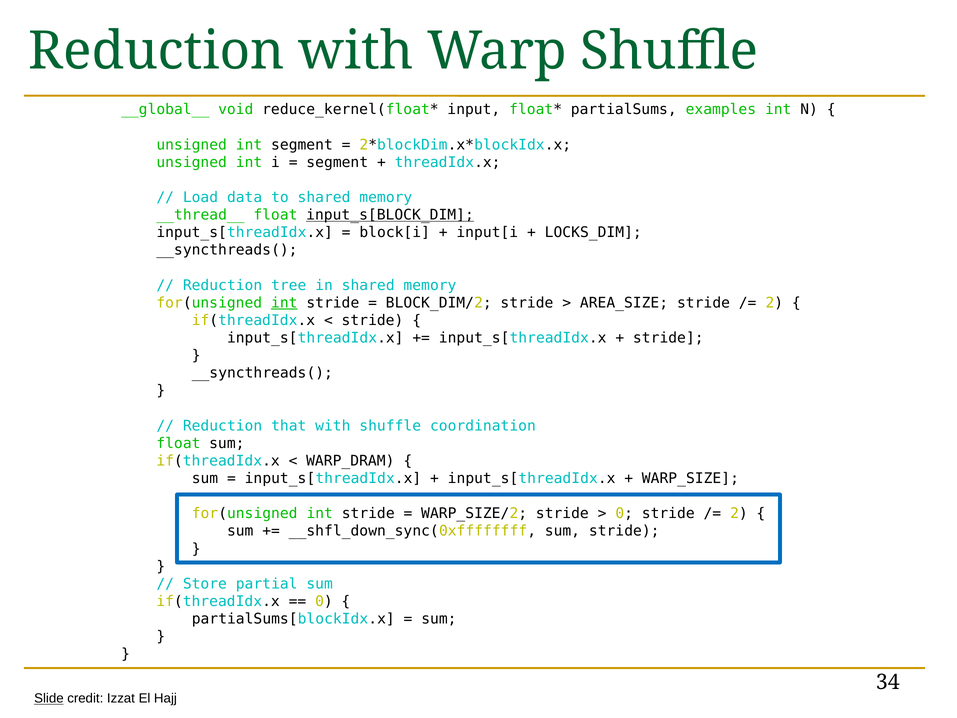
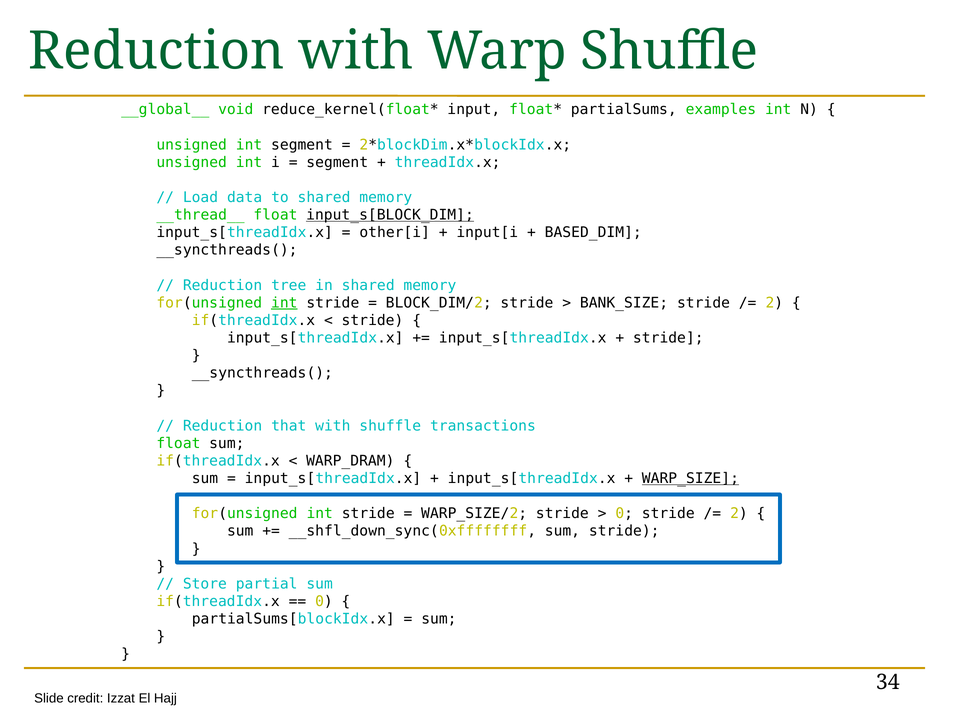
block[i: block[i -> other[i
LOCKS_DIM: LOCKS_DIM -> BASED_DIM
AREA_SIZE: AREA_SIZE -> BANK_SIZE
coordination: coordination -> transactions
WARP_SIZE underline: none -> present
Slide underline: present -> none
